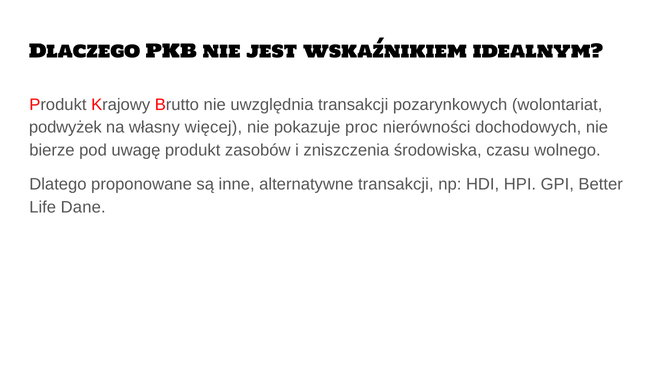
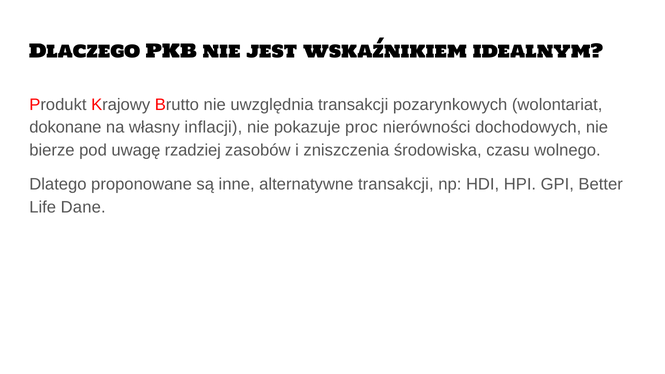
podwyżek: podwyżek -> dokonane
więcej: więcej -> inflacji
uwagę produkt: produkt -> rzadziej
